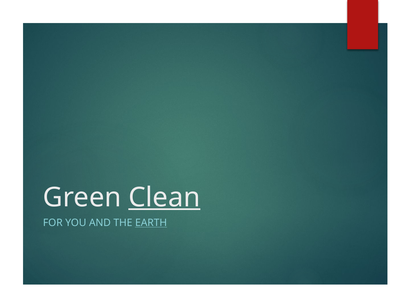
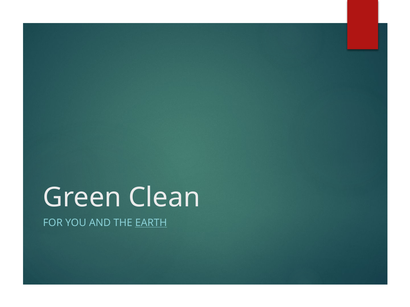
Clean underline: present -> none
